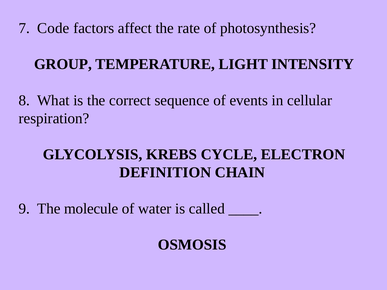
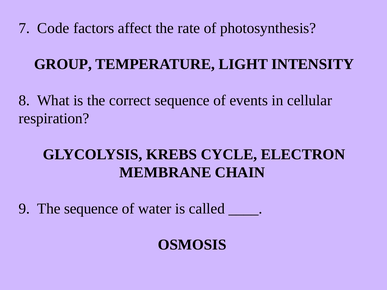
DEFINITION: DEFINITION -> MEMBRANE
The molecule: molecule -> sequence
